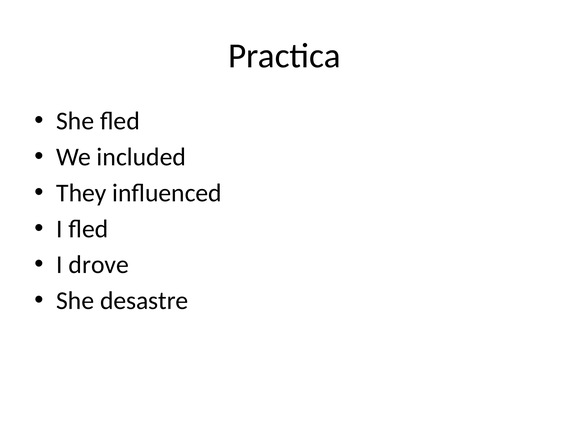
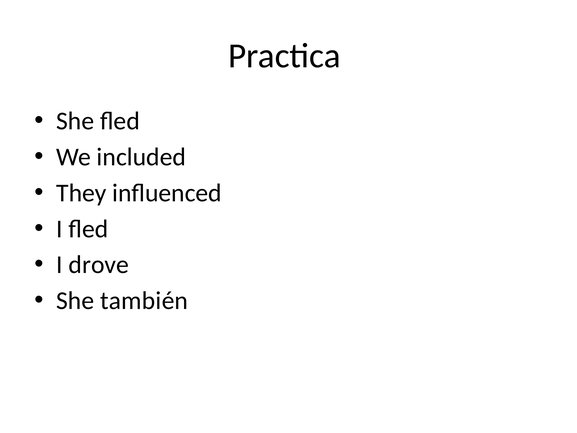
desastre: desastre -> también
